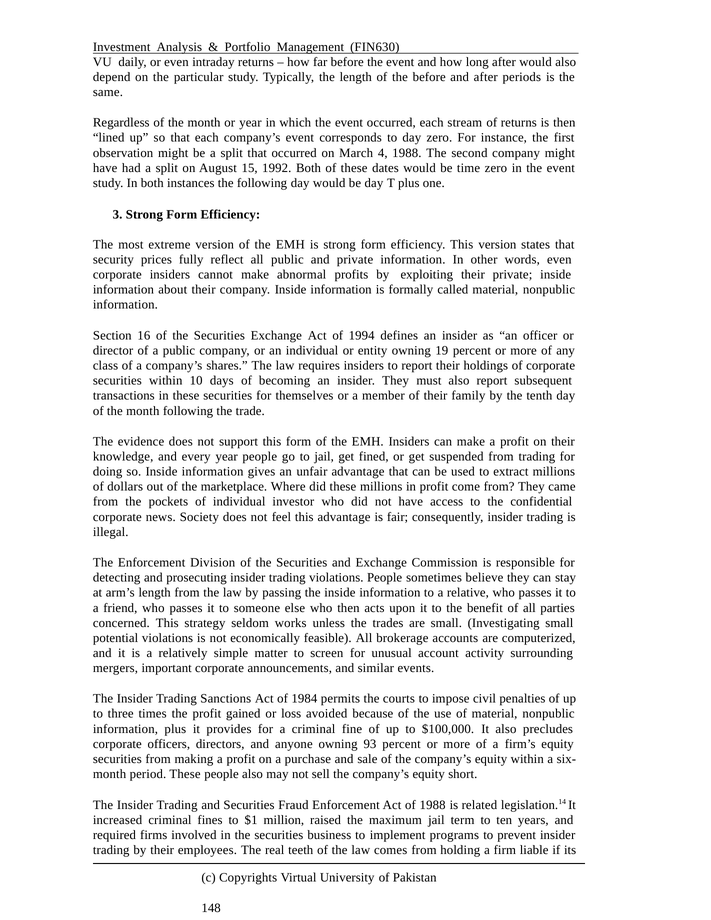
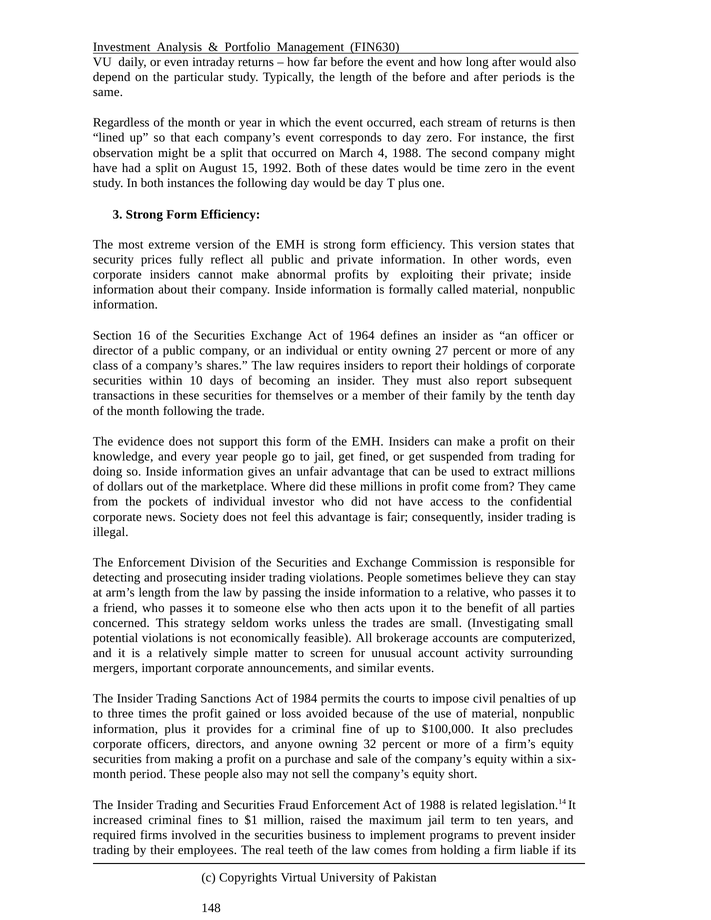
1994: 1994 -> 1964
19: 19 -> 27
93: 93 -> 32
